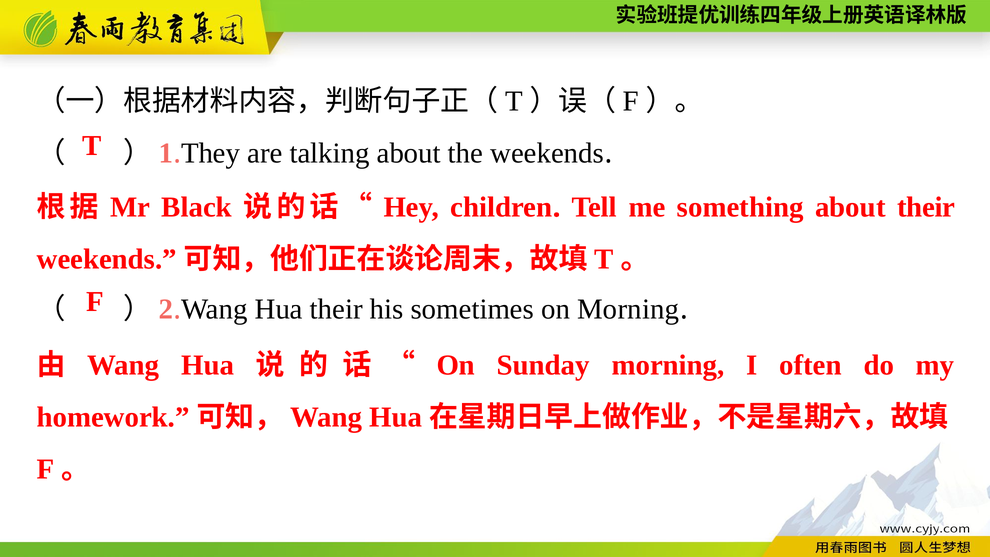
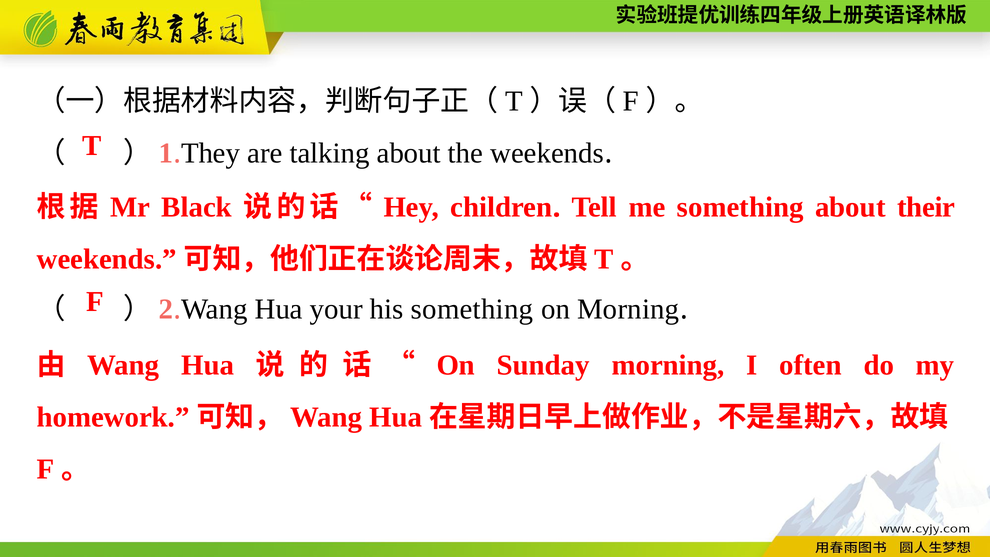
Hua their: their -> your
his sometimes: sometimes -> something
